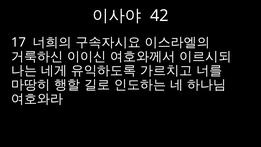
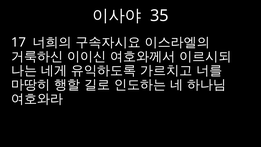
42: 42 -> 35
